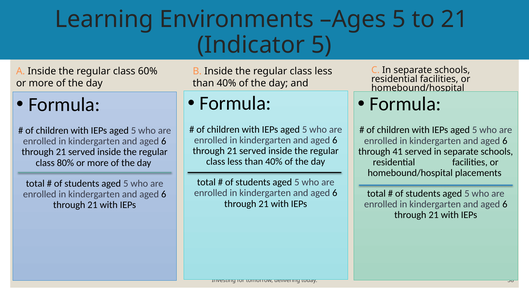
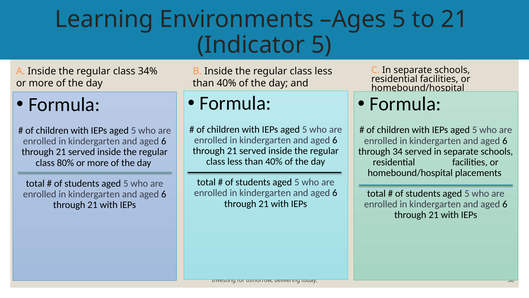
60%: 60% -> 34%
41: 41 -> 34
